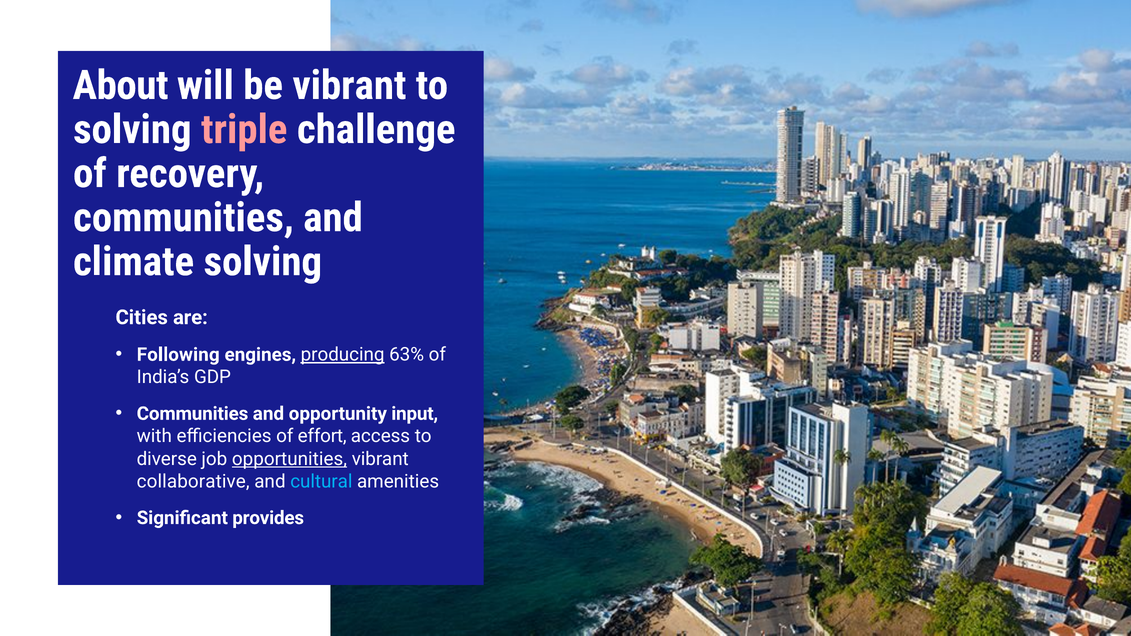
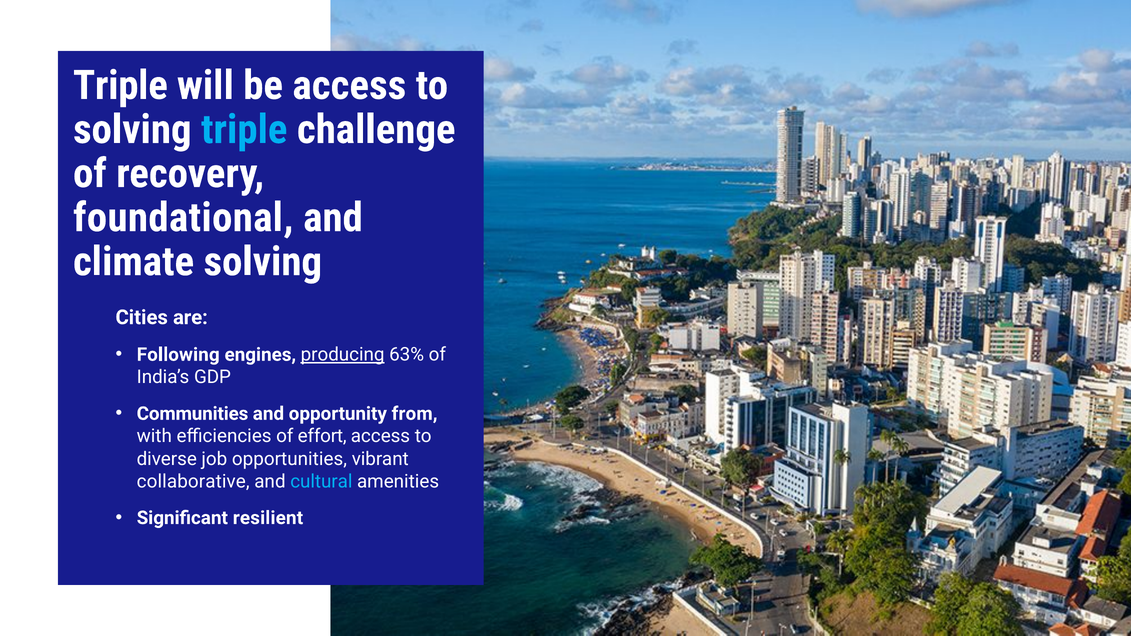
About at (121, 86): About -> Triple
be vibrant: vibrant -> access
triple at (244, 130) colour: pink -> light blue
communities at (183, 218): communities -> foundational
input: input -> from
opportunities underline: present -> none
provides: provides -> resilient
